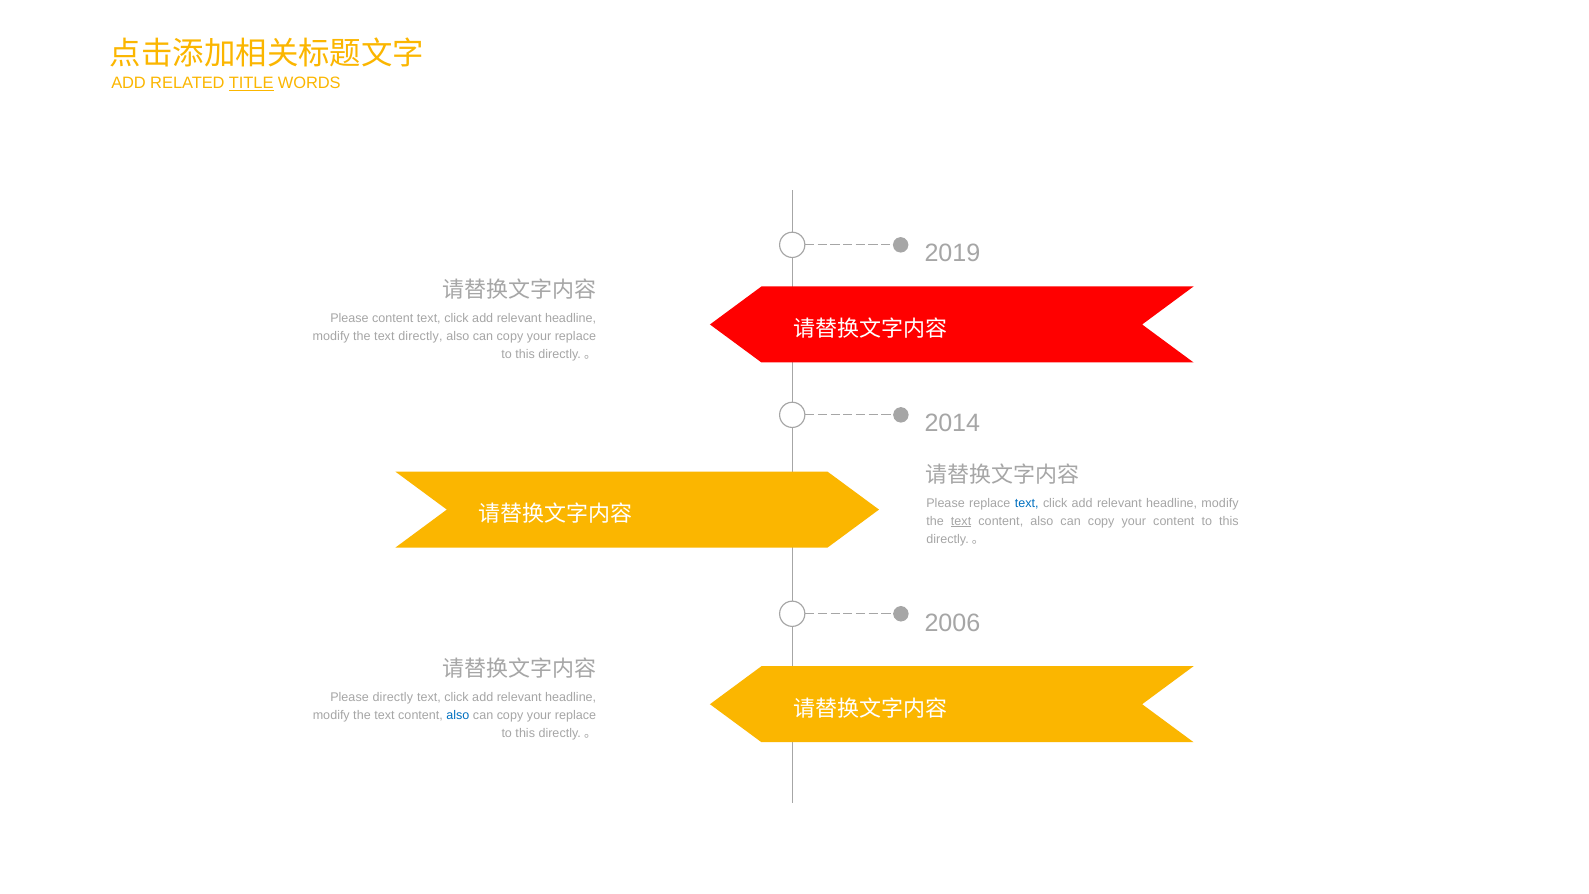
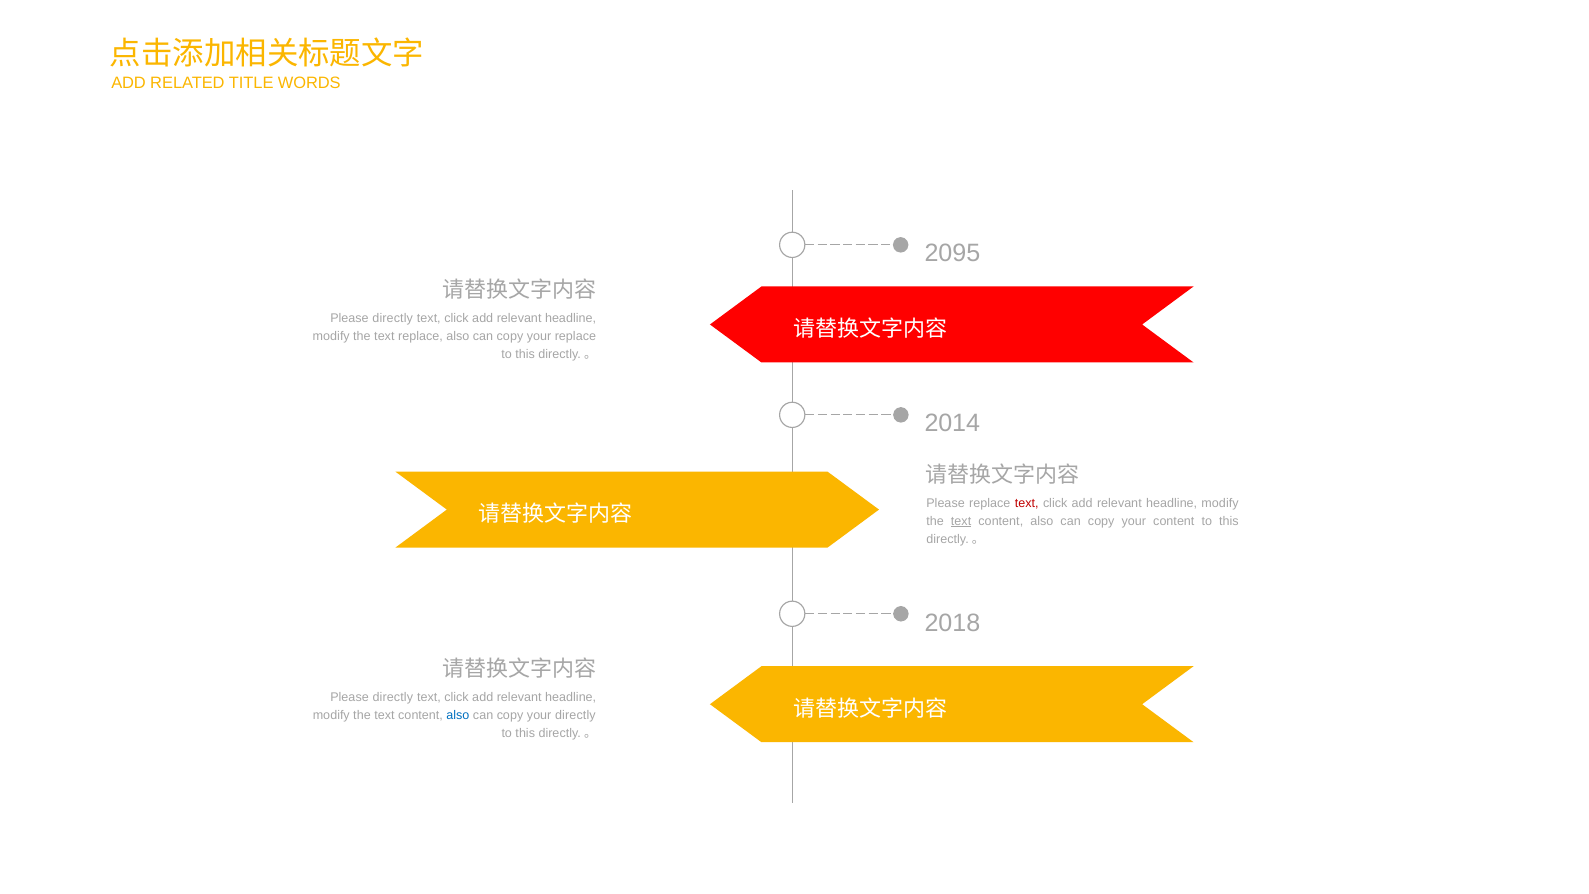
TITLE underline: present -> none
2019: 2019 -> 2095
content at (393, 318): content -> directly
text directly: directly -> replace
text at (1027, 503) colour: blue -> red
2006: 2006 -> 2018
replace at (575, 715): replace -> directly
